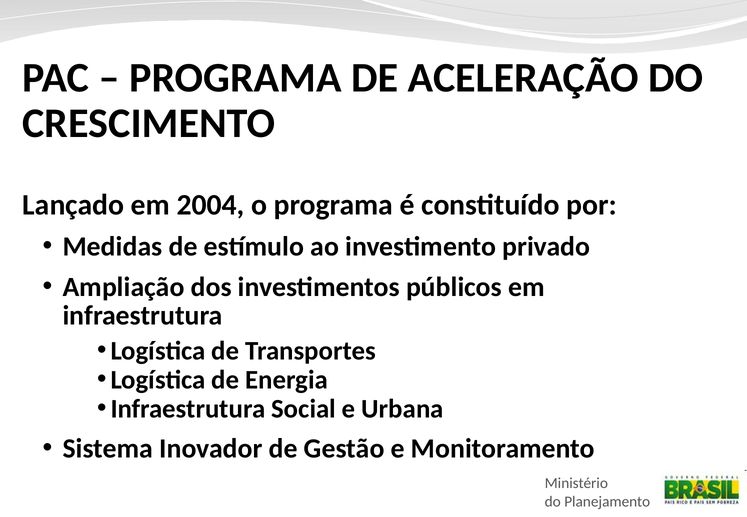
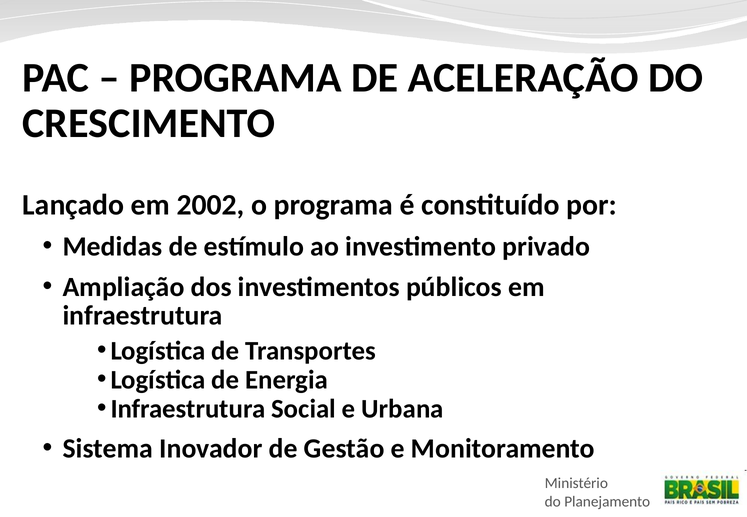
2004: 2004 -> 2002
